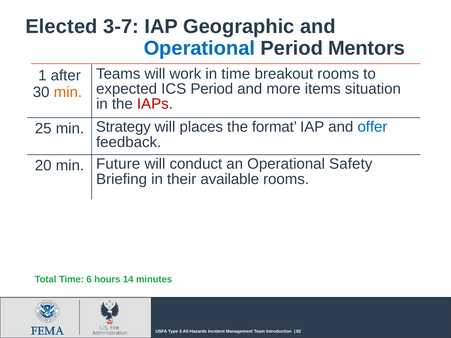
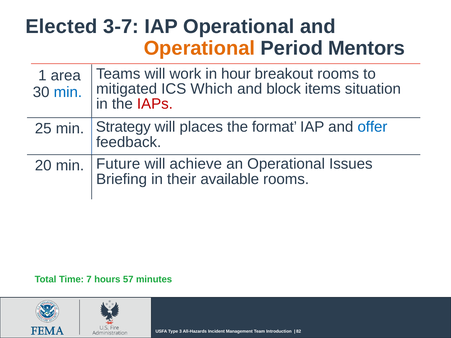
IAP Geographic: Geographic -> Operational
Operational at (199, 48) colour: blue -> orange
in time: time -> hour
after: after -> area
expected: expected -> mitigated
ICS Period: Period -> Which
more: more -> block
min at (68, 92) colour: orange -> blue
conduct: conduct -> achieve
Safety: Safety -> Issues
6: 6 -> 7
14: 14 -> 57
